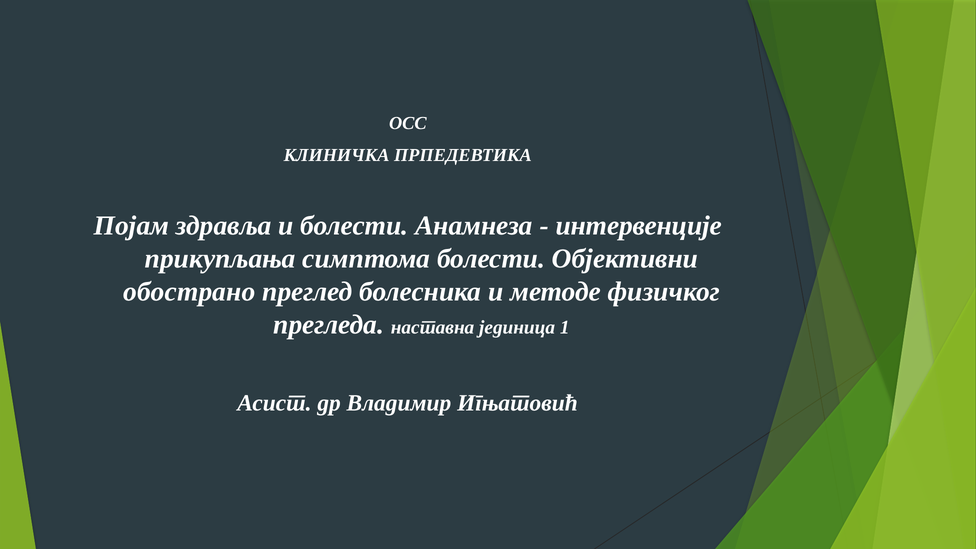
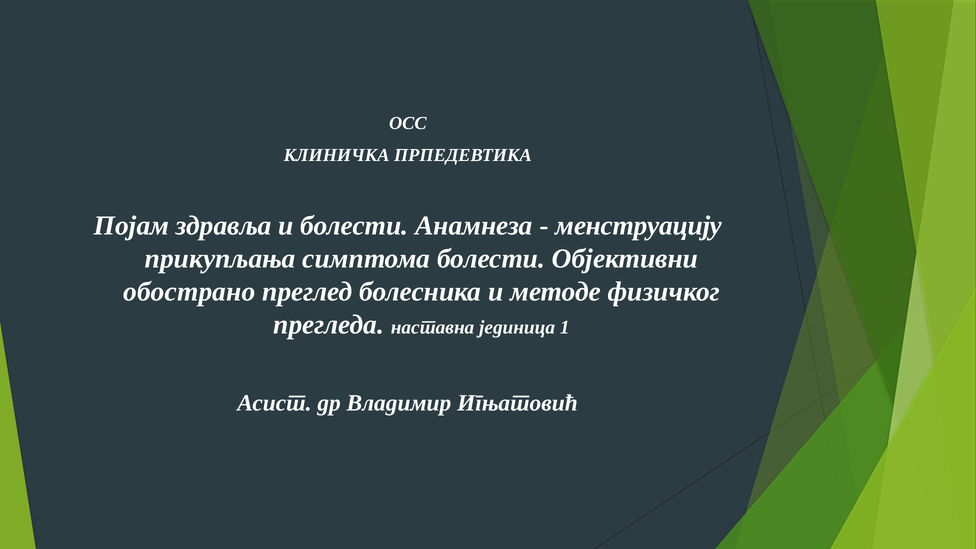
интервенције: интервенције -> менструацију
